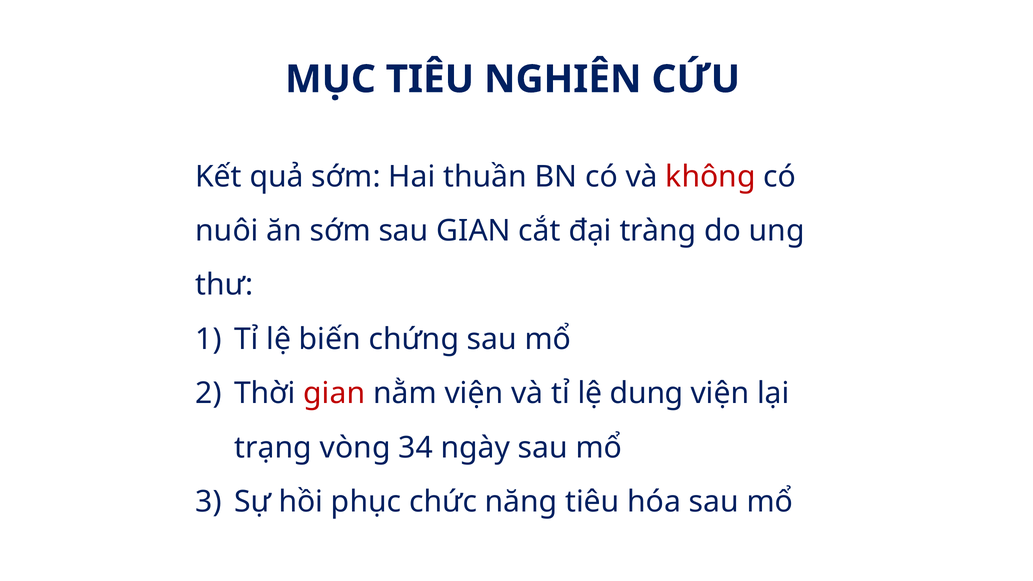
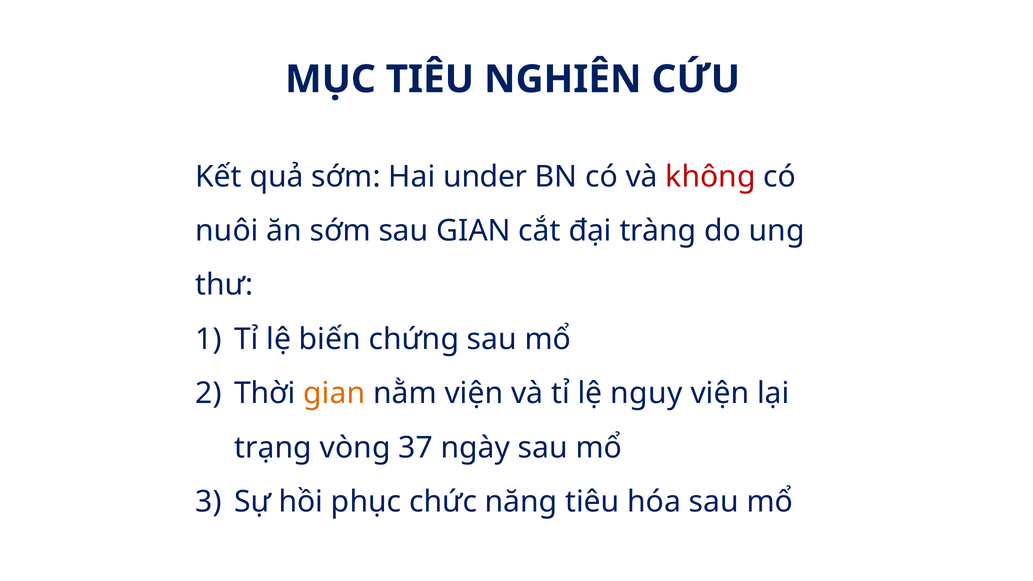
thuần: thuần -> under
gian at (334, 393) colour: red -> orange
dung: dung -> nguy
34: 34 -> 37
